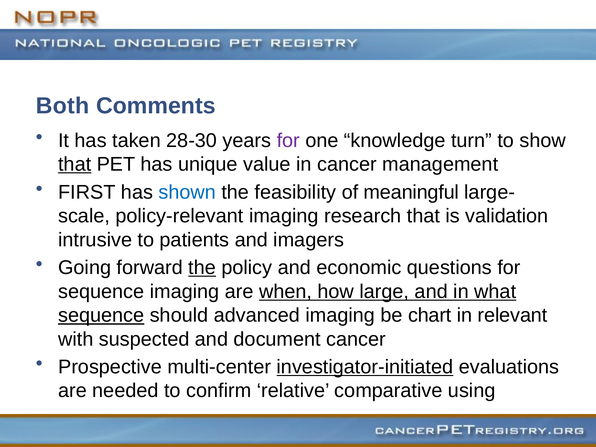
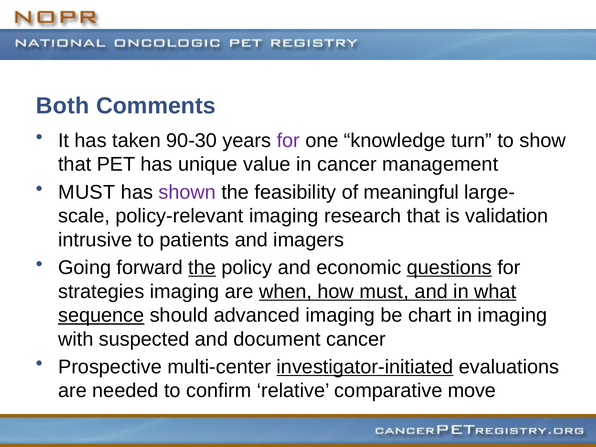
28-30: 28-30 -> 90-30
that at (75, 164) underline: present -> none
FIRST at (87, 192): FIRST -> MUST
shown colour: blue -> purple
questions underline: none -> present
sequence at (101, 291): sequence -> strategies
how large: large -> must
in relevant: relevant -> imaging
using: using -> move
